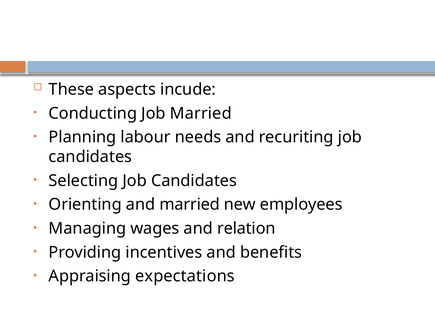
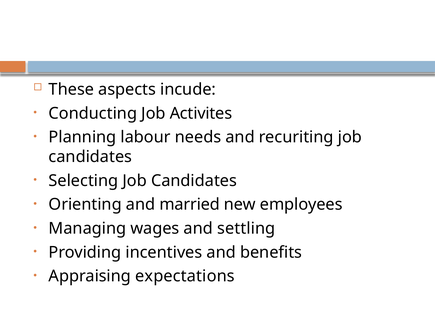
Job Married: Married -> Activites
relation: relation -> settling
